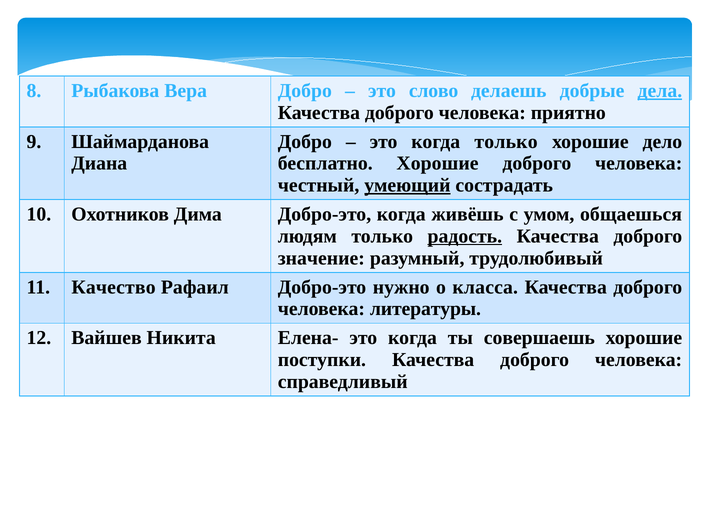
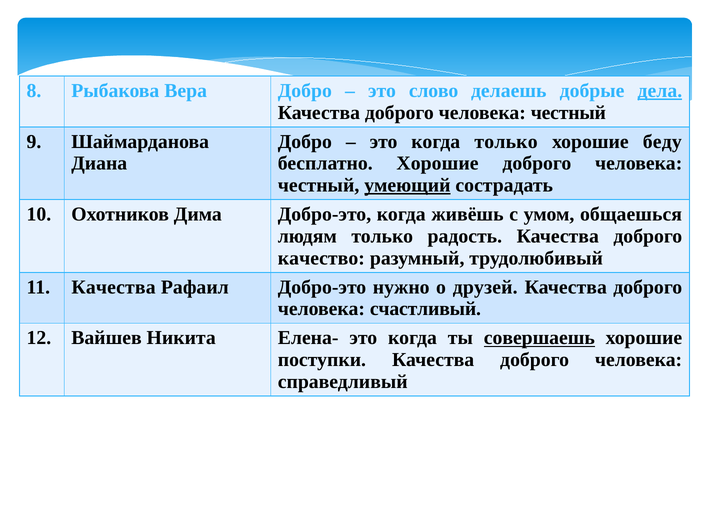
Качества доброго человека приятно: приятно -> честный
дело: дело -> беду
радость underline: present -> none
значение: значение -> качество
11 Качество: Качество -> Качества
класса: класса -> друзей
литературы: литературы -> счастливый
совершаешь underline: none -> present
